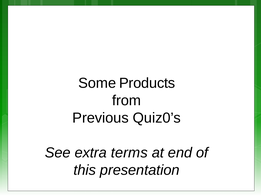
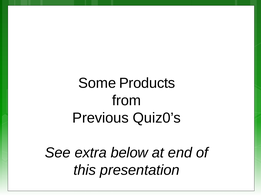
terms: terms -> below
